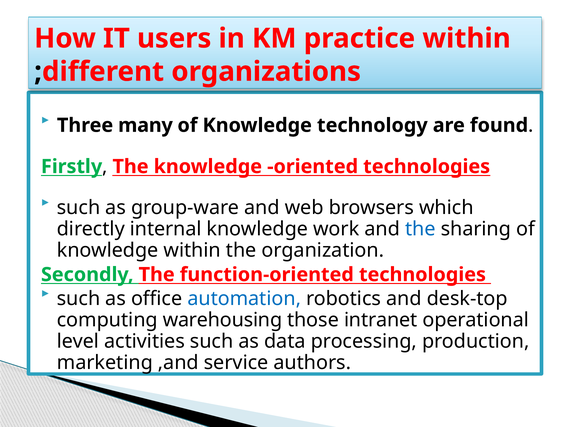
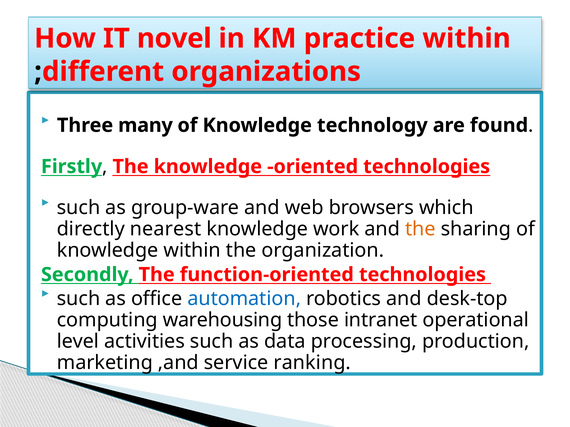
users: users -> novel
internal: internal -> nearest
the at (420, 229) colour: blue -> orange
authors: authors -> ranking
